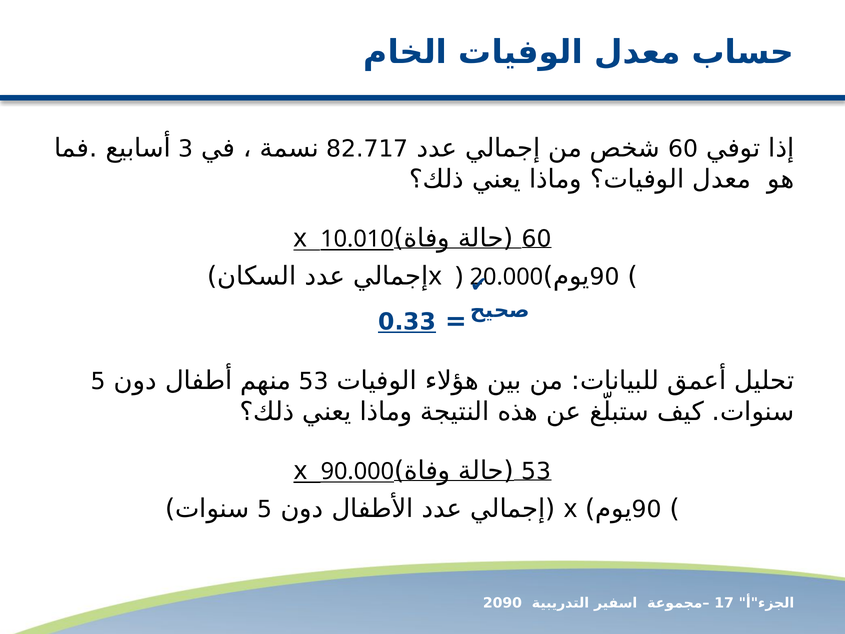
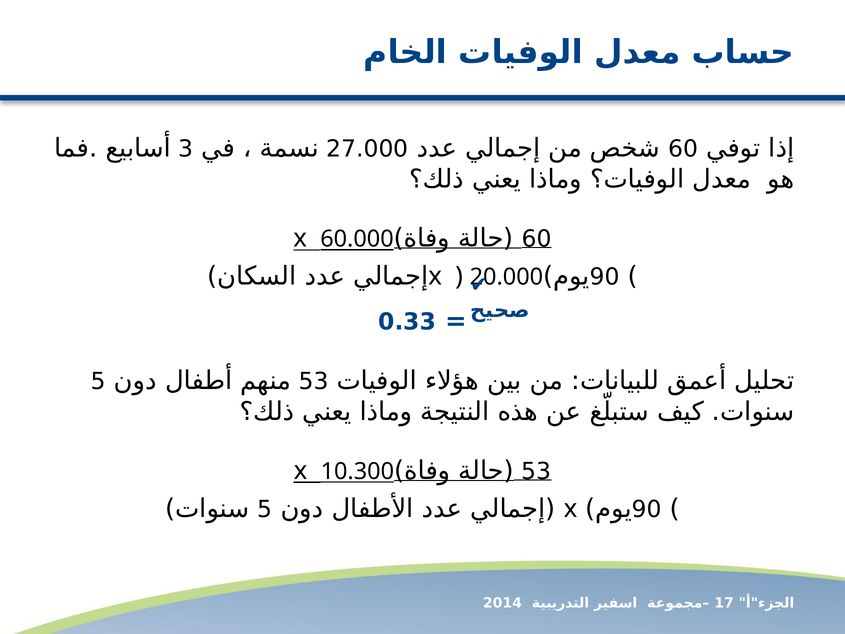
82.717: 82.717 -> 27.000
10.010: 10.010 -> 60.000
0.33 underline: present -> none
90.000: 90.000 -> 10.300
2090: 2090 -> 2014
